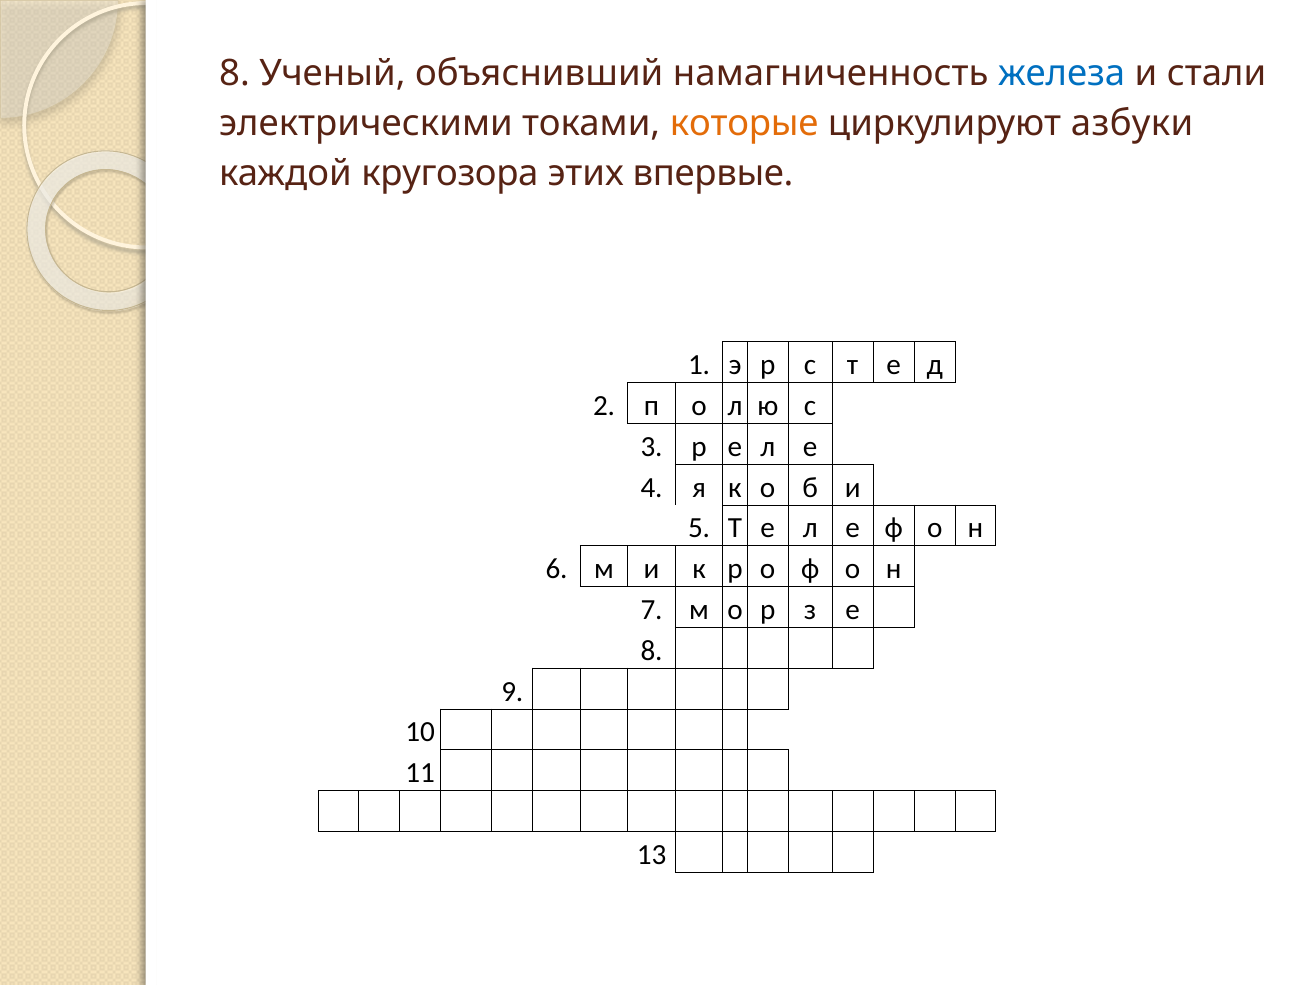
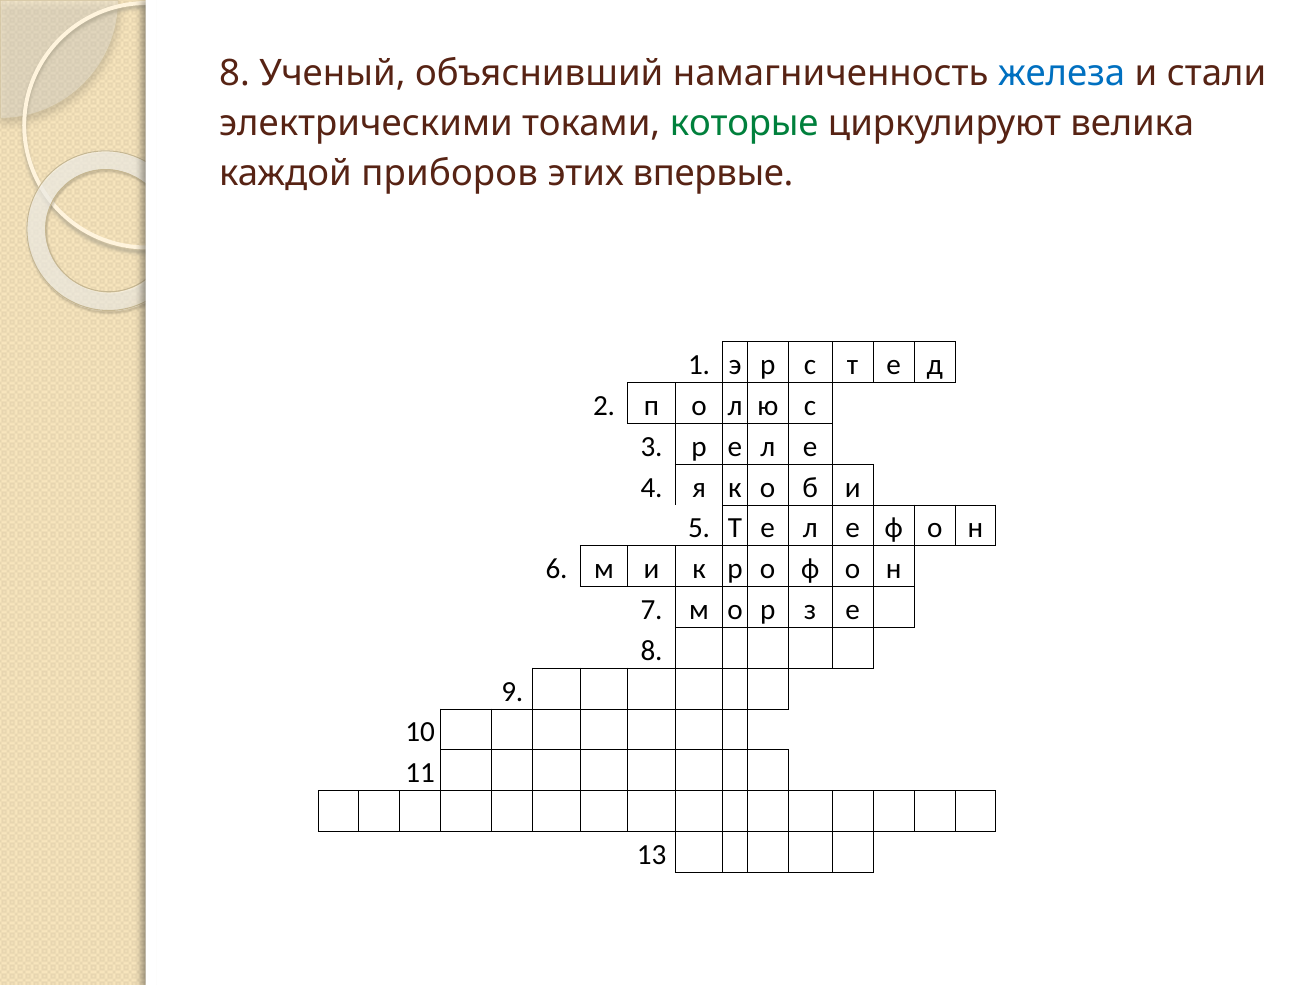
которые colour: orange -> green
азбуки: азбуки -> велика
кругозора: кругозора -> приборов
